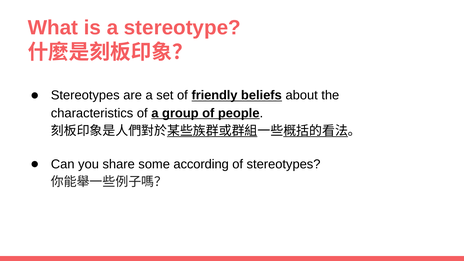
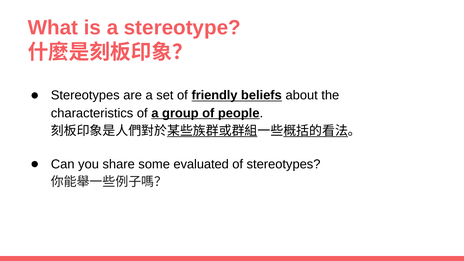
according: according -> evaluated
